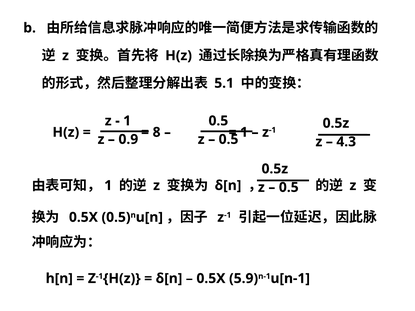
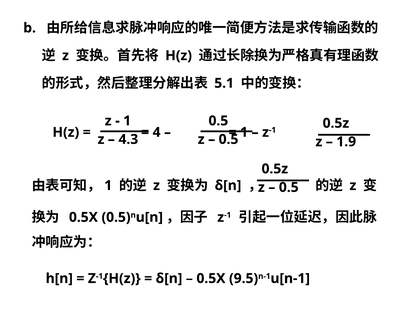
8: 8 -> 4
0.9: 0.9 -> 4.3
4.3: 4.3 -> 1.9
5.9: 5.9 -> 9.5
